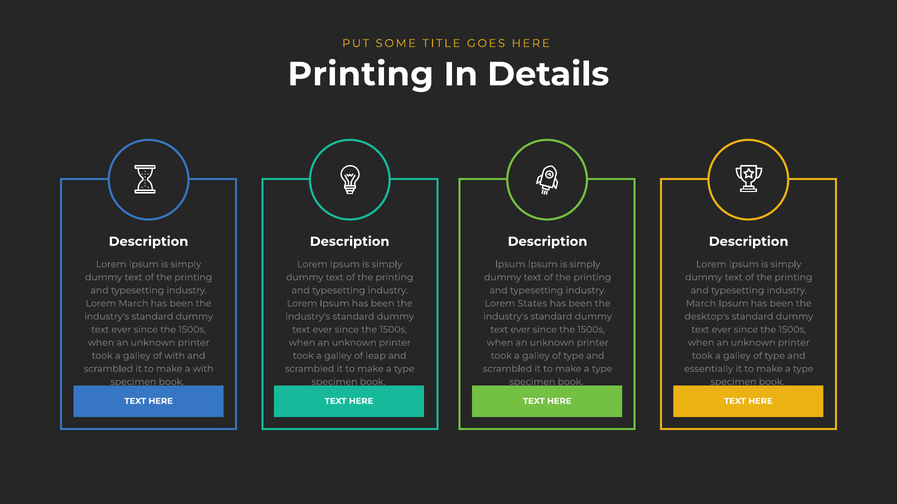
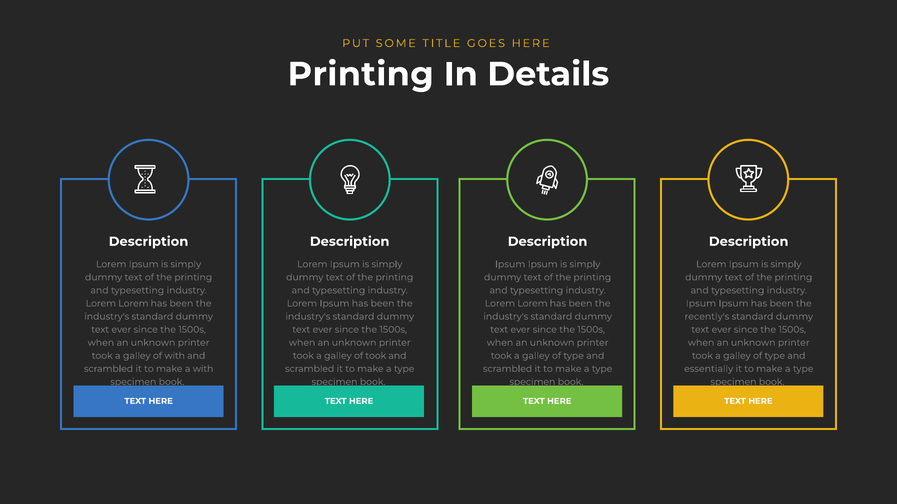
March at (133, 304): March -> Lorem
States at (532, 304): States -> Lorem
March at (701, 304): March -> Ipsum
desktop's: desktop's -> recently's
of leap: leap -> took
